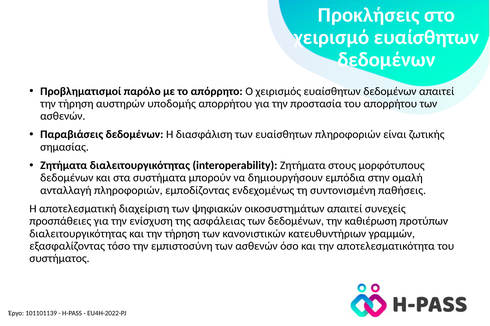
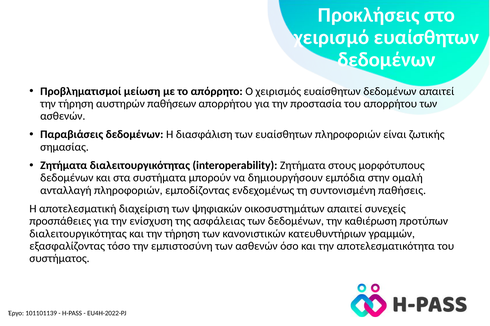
παρόλο: παρόλο -> μείωση
υποδομής: υποδομής -> παθήσεων
